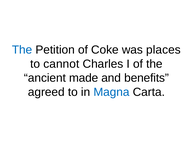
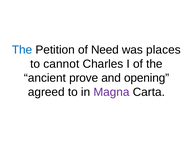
Coke: Coke -> Need
made: made -> prove
benefits: benefits -> opening
Magna colour: blue -> purple
